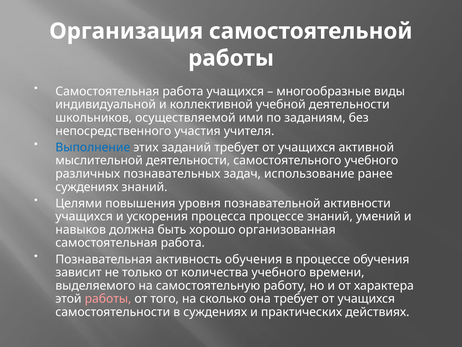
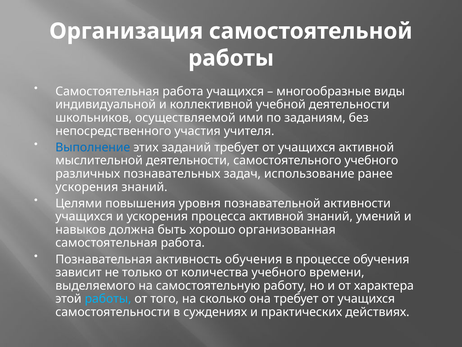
суждениях at (87, 187): суждениях -> ускорения
процесса процессе: процессе -> активной
работы at (108, 299) colour: pink -> light blue
